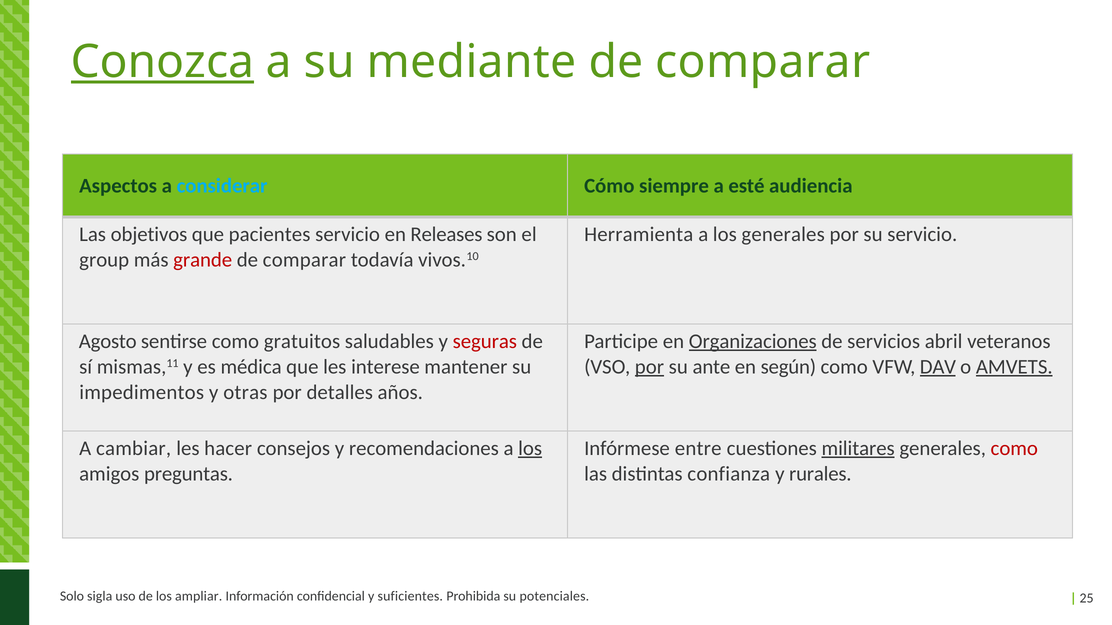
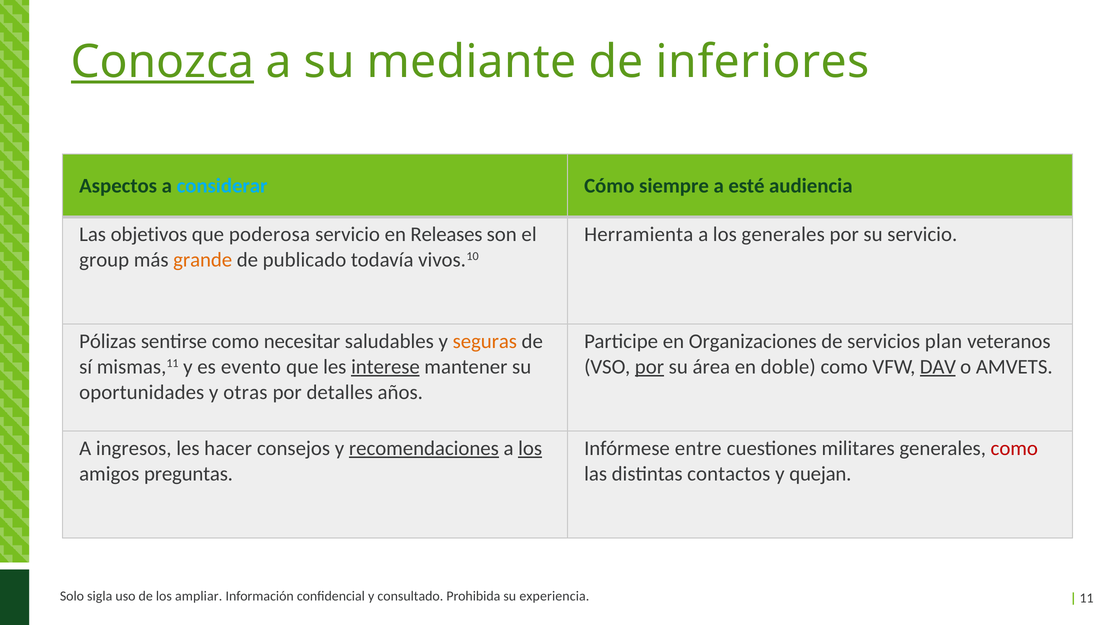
comparar at (763, 62): comparar -> inferiores
pacientes: pacientes -> poderosa
grande colour: red -> orange
comparar at (304, 260): comparar -> publicado
Agosto: Agosto -> Pólizas
gratuitos: gratuitos -> necesitar
seguras colour: red -> orange
Organizaciones underline: present -> none
abril: abril -> plan
médica: médica -> evento
interese underline: none -> present
ante: ante -> área
según: según -> doble
AMVETS underline: present -> none
impedimentos: impedimentos -> oportunidades
cambiar: cambiar -> ingresos
recomendaciones underline: none -> present
militares underline: present -> none
confianza: confianza -> contactos
rurales: rurales -> quejan
suficientes: suficientes -> consultado
potenciales: potenciales -> experiencia
25: 25 -> 11
